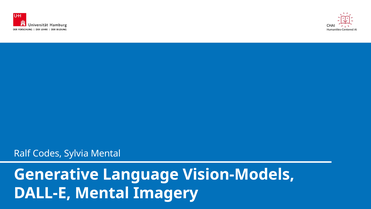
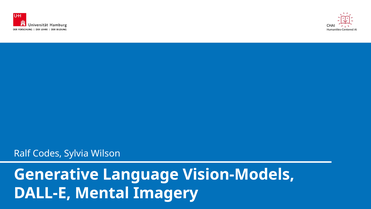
Sylvia Mental: Mental -> Wilson
